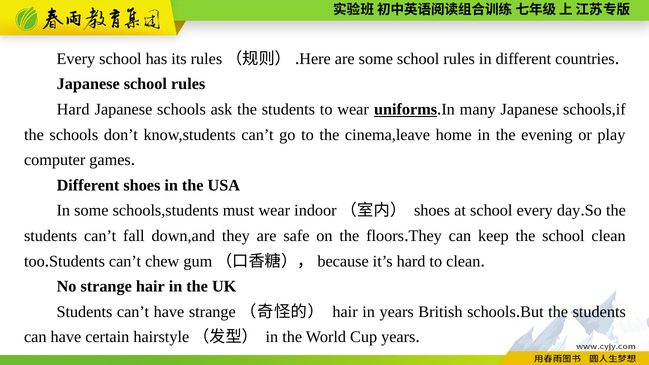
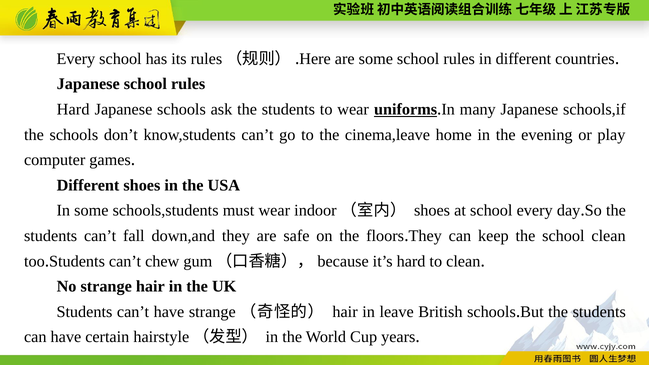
in years: years -> leave
